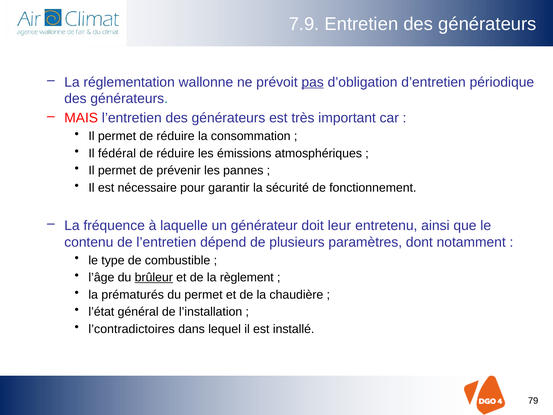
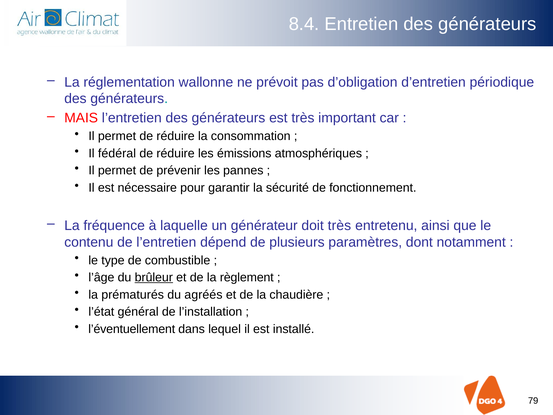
7.9: 7.9 -> 8.4
pas underline: present -> none
doit leur: leur -> très
du permet: permet -> agréés
l’contradictoires: l’contradictoires -> l’éventuellement
